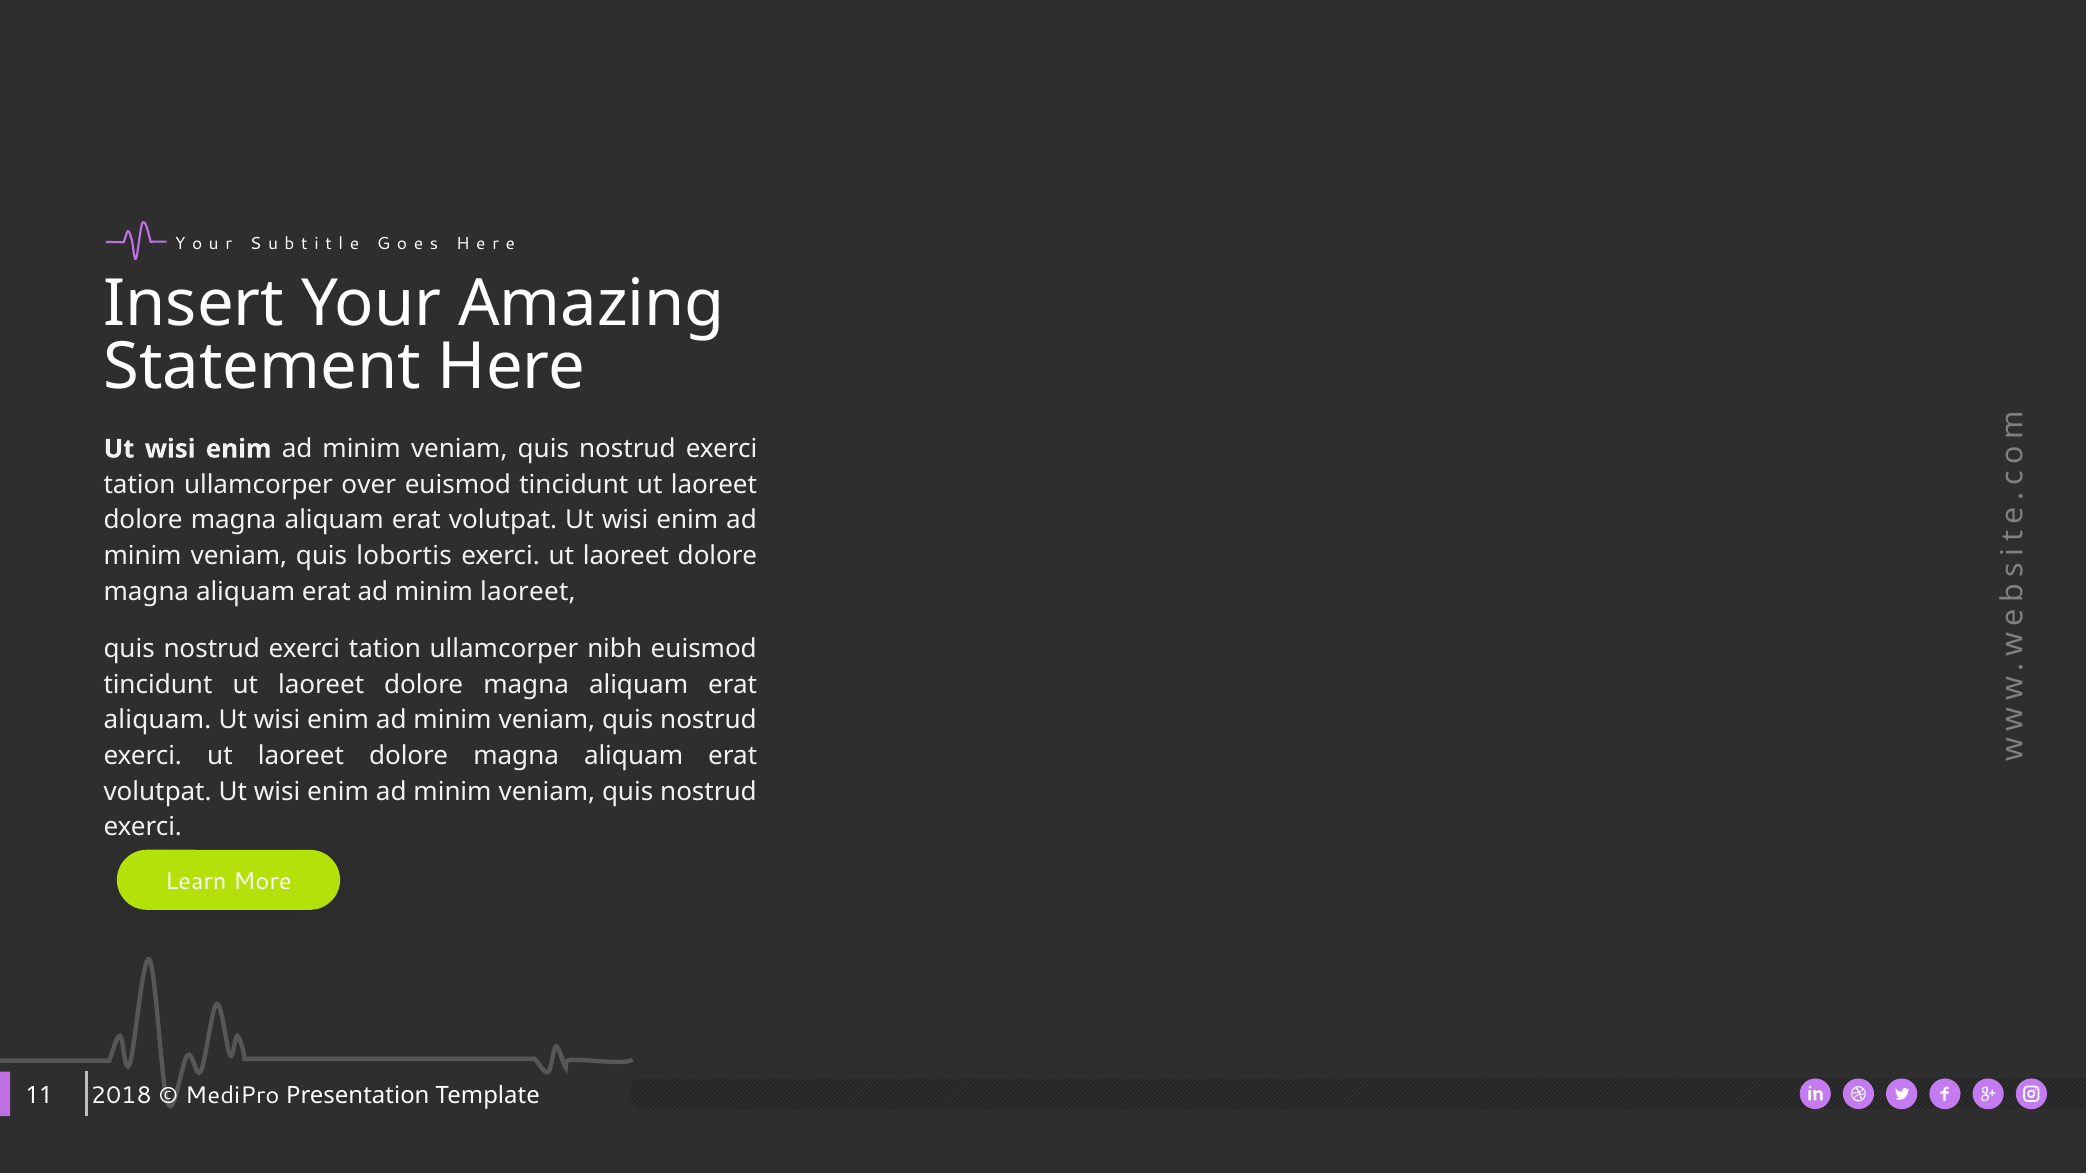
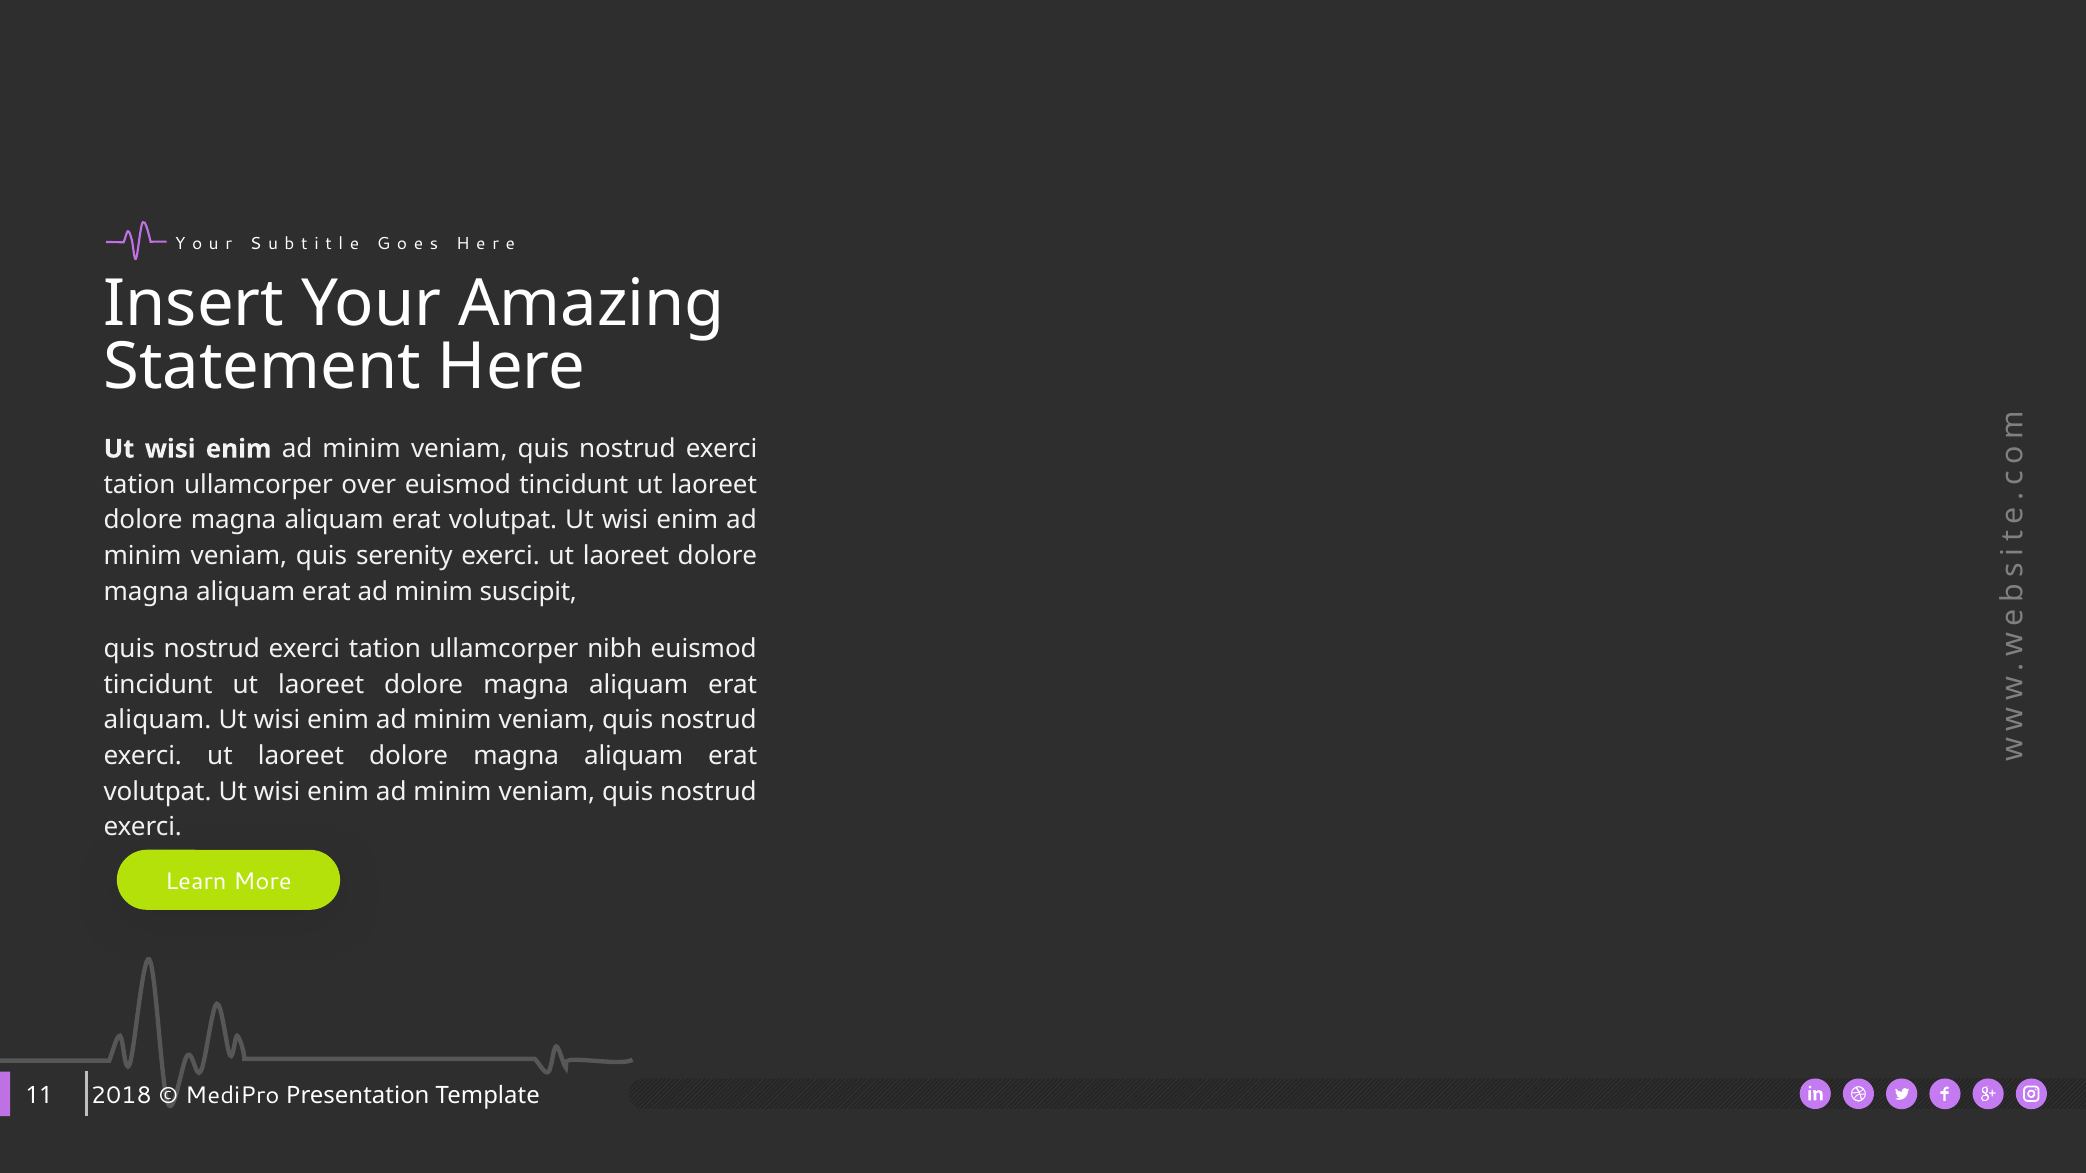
lobortis: lobortis -> serenity
minim laoreet: laoreet -> suscipit
